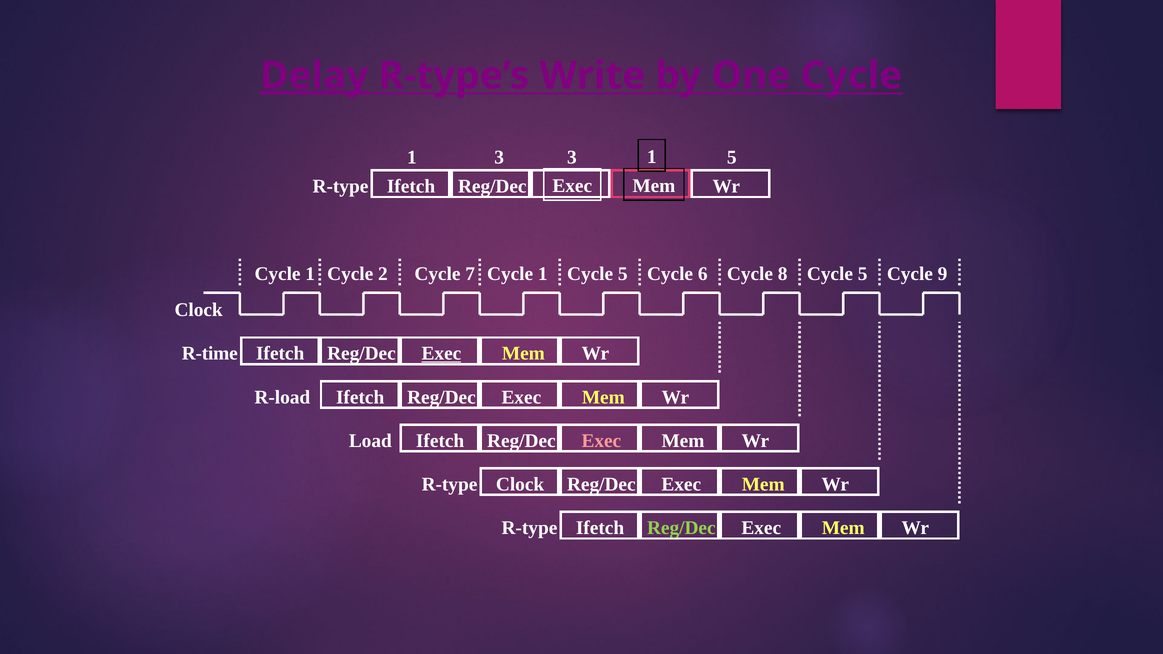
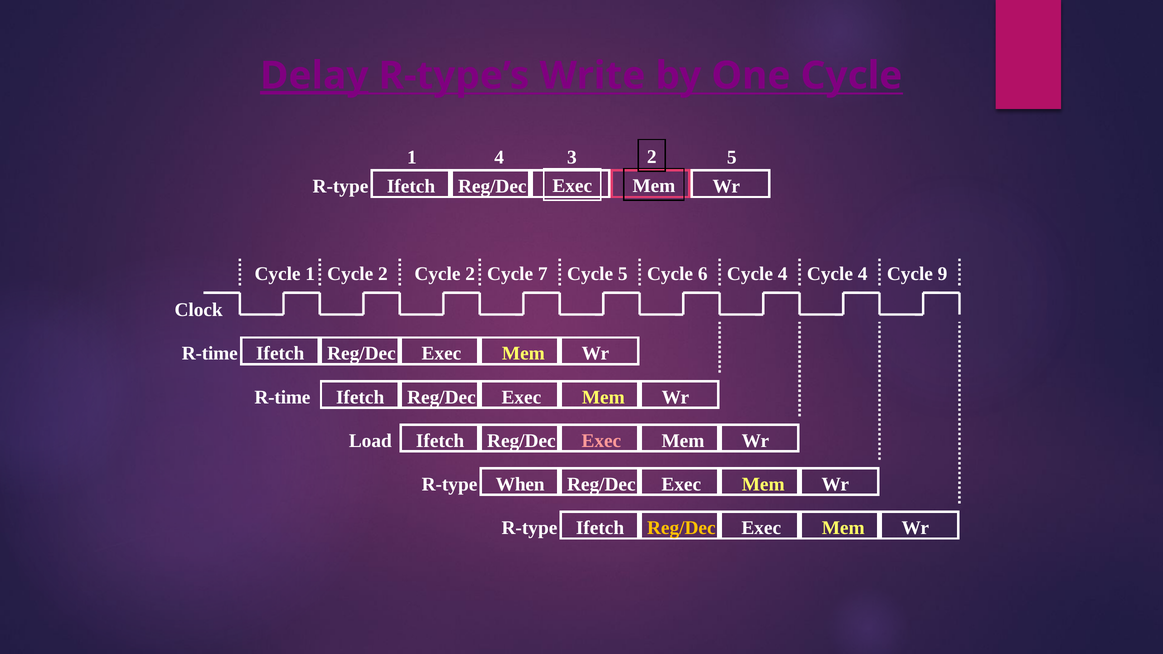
1 3: 3 -> 4
3 1: 1 -> 2
2 Cycle 7: 7 -> 2
1 at (543, 274): 1 -> 7
6 Cycle 8: 8 -> 4
5 at (863, 274): 5 -> 4
Exec at (441, 354) underline: present -> none
R-load at (282, 397): R-load -> R-time
Clock at (520, 484): Clock -> When
Reg/Dec at (681, 528) colour: light green -> yellow
